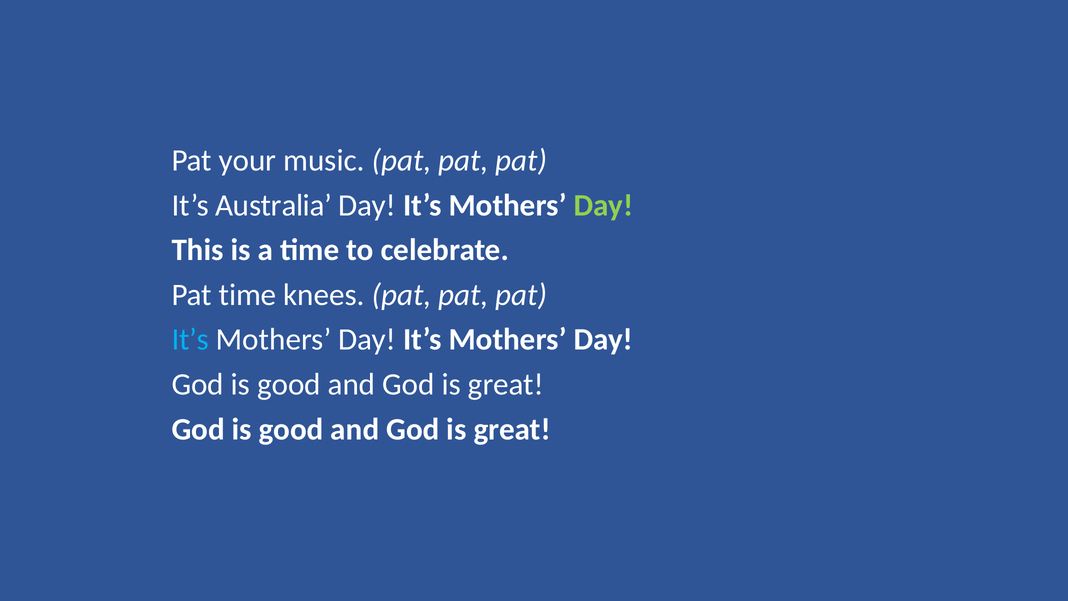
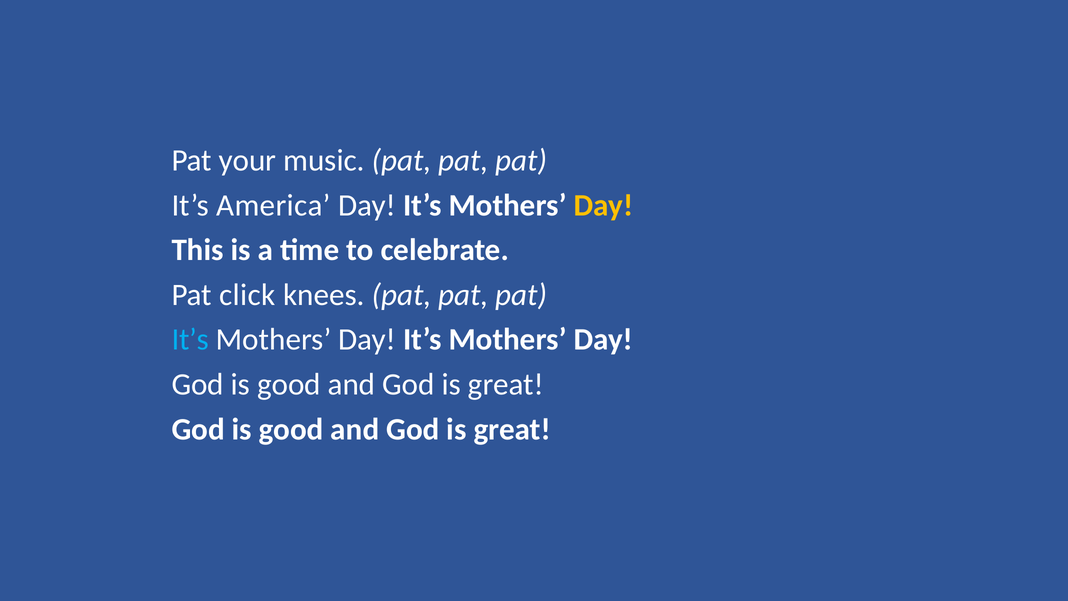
Australia: Australia -> America
Day at (603, 205) colour: light green -> yellow
Pat time: time -> click
